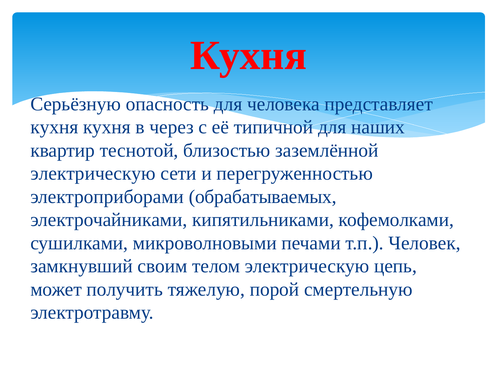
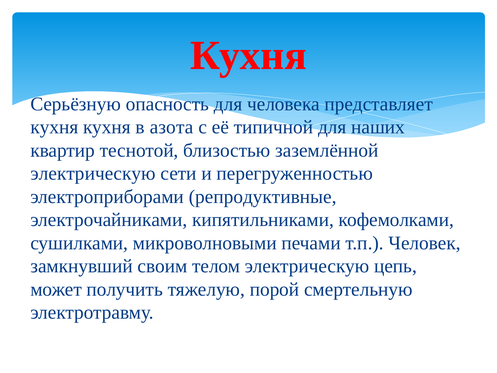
через: через -> азота
обрабатываемых: обрабатываемых -> репродуктивные
